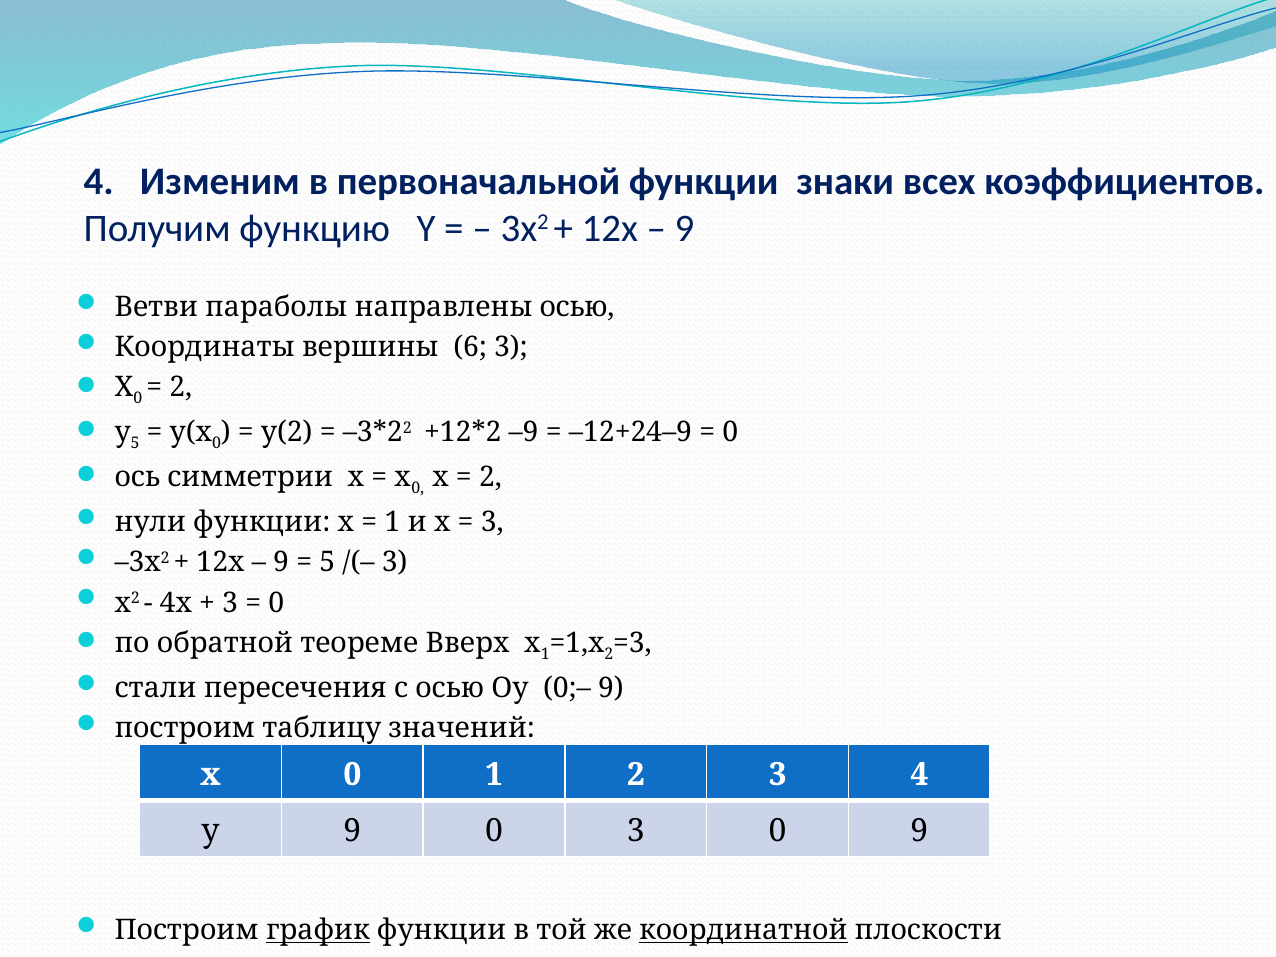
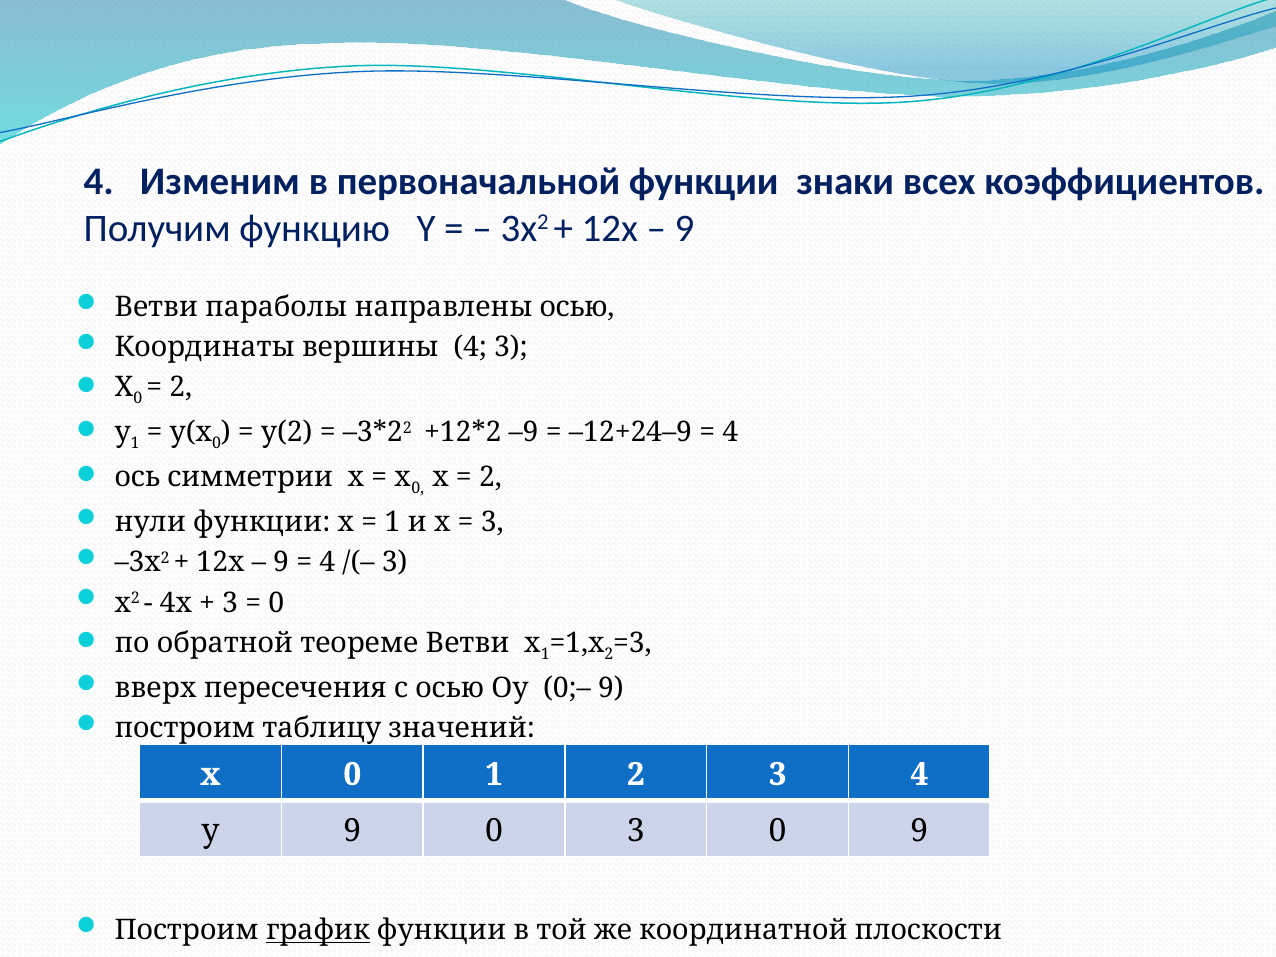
вершины 6: 6 -> 4
у 5: 5 -> 1
0 at (730, 432): 0 -> 4
5 at (327, 562): 5 -> 4
теореме Вверх: Вверх -> Ветви
стали: стали -> вверх
координатной underline: present -> none
